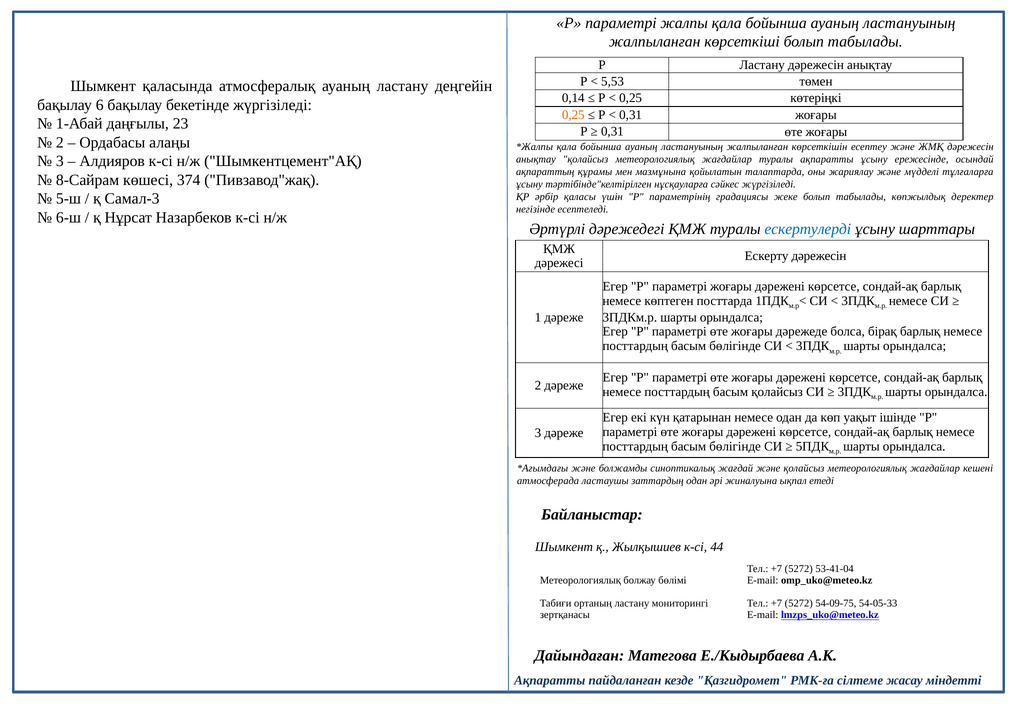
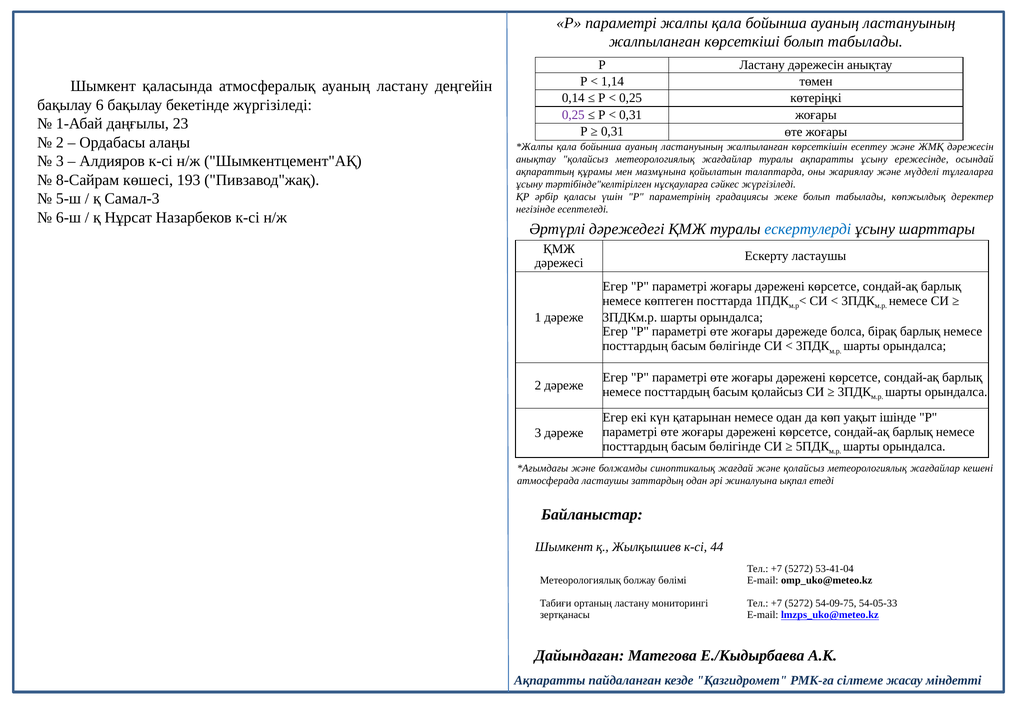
5,53: 5,53 -> 1,14
0,25 at (573, 115) colour: orange -> purple
374: 374 -> 193
Ескерту дәрежесін: дәрежесін -> ластаушы
